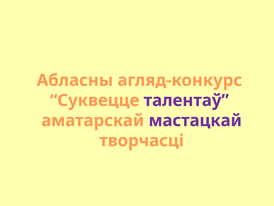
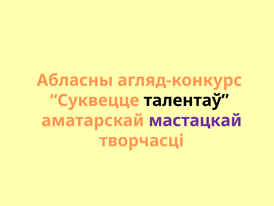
талентаў colour: purple -> black
